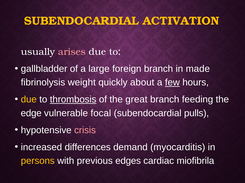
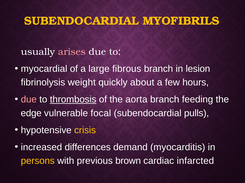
ACTIVATION: ACTIVATION -> MYOFIBRILS
gallbladder: gallbladder -> myocardial
foreign: foreign -> fibrous
made: made -> lesion
few underline: present -> none
due at (29, 100) colour: yellow -> pink
great: great -> aorta
crisis colour: pink -> yellow
edges: edges -> brown
miofibrila: miofibrila -> infarcted
